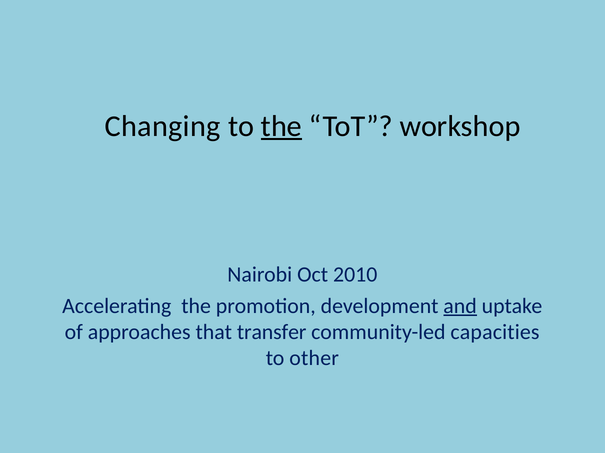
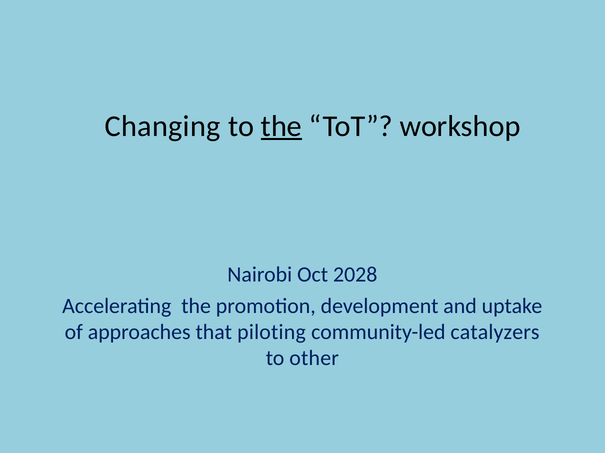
2010: 2010 -> 2028
and underline: present -> none
transfer: transfer -> piloting
capacities: capacities -> catalyzers
